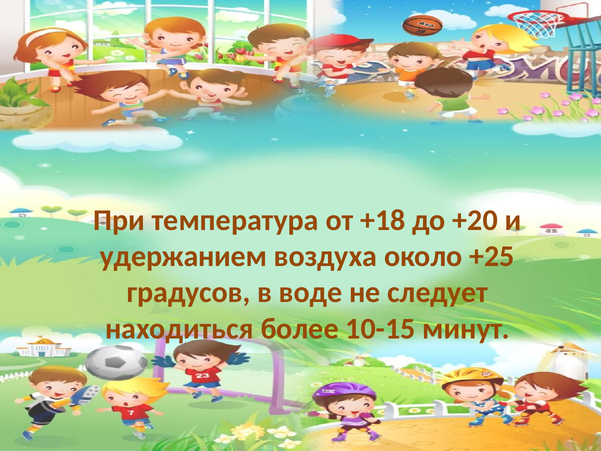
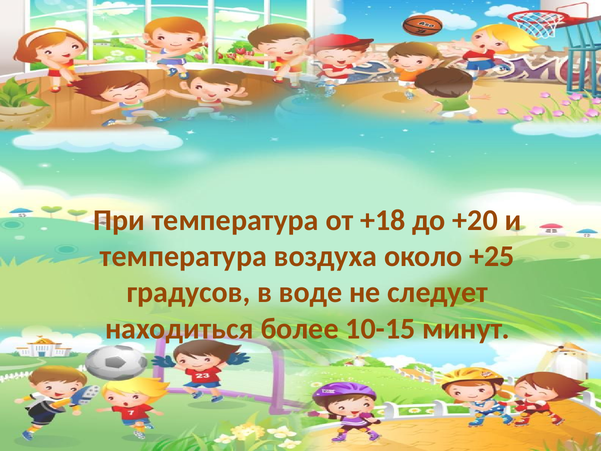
удержанием at (184, 256): удержанием -> температура
